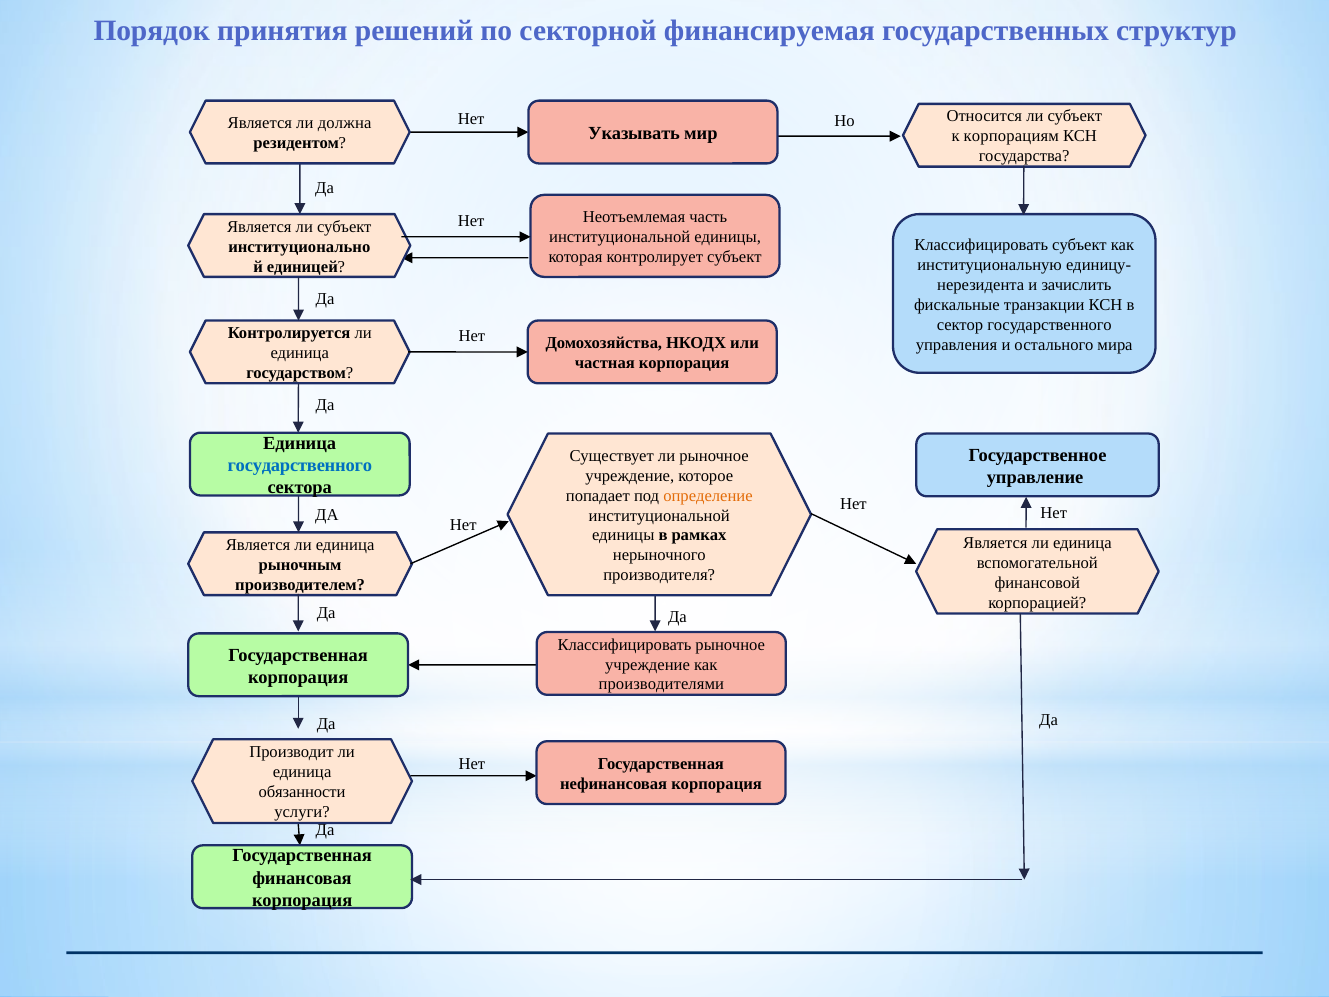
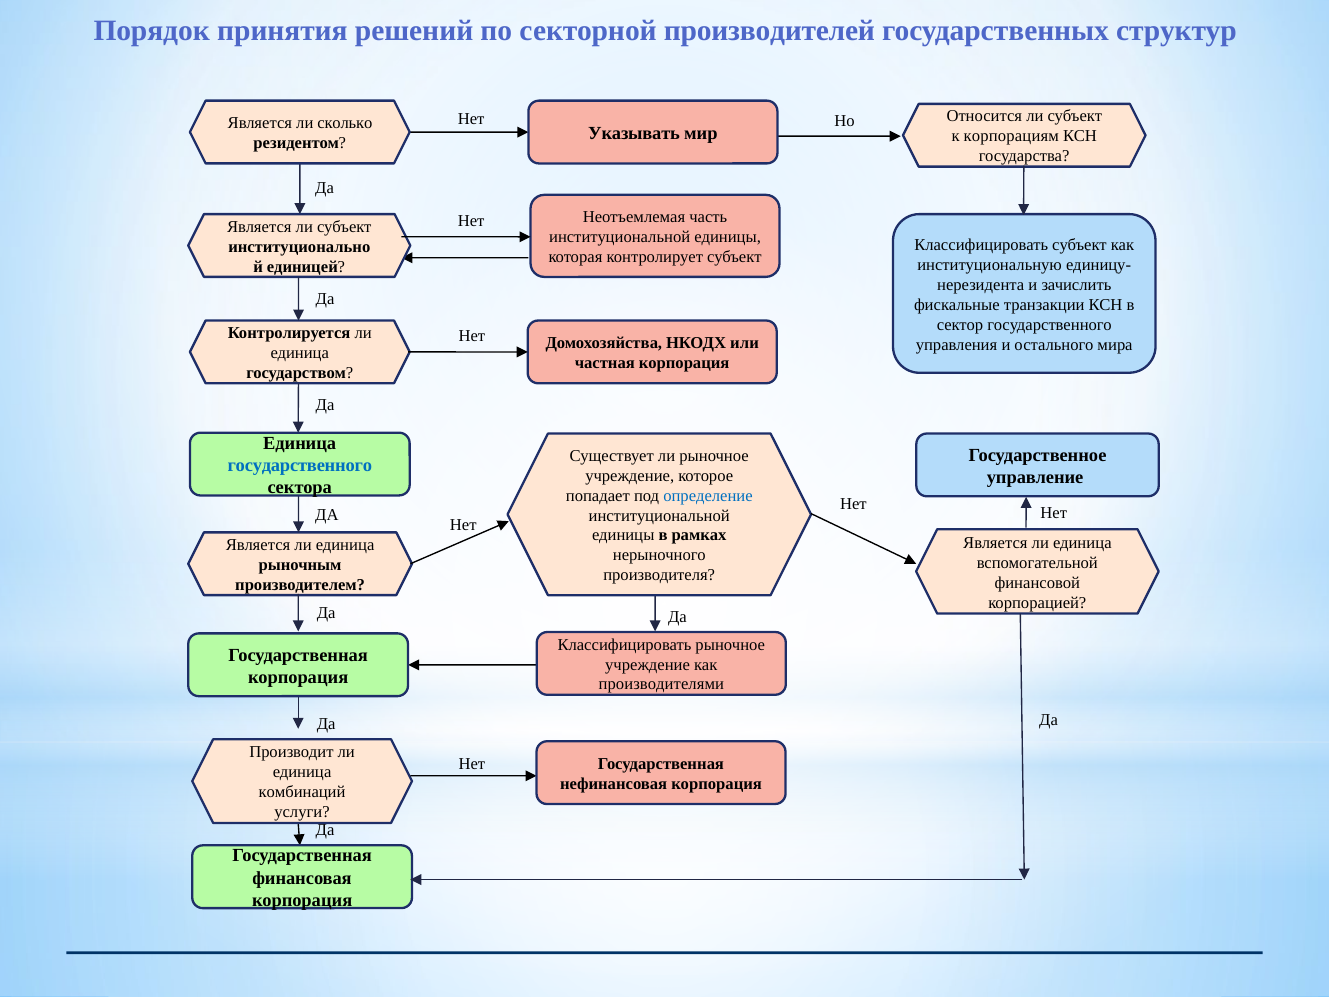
финансируемая: финансируемая -> производителей
должна: должна -> сколько
определение colour: orange -> blue
обязанности: обязанности -> комбинаций
